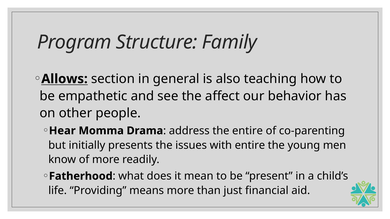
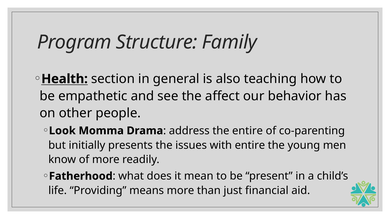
Allows: Allows -> Health
Hear: Hear -> Look
